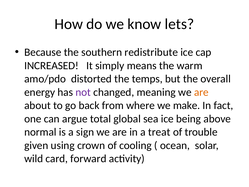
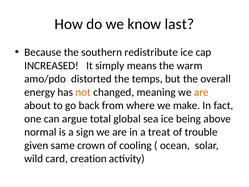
lets: lets -> last
not colour: purple -> orange
using: using -> same
forward: forward -> creation
